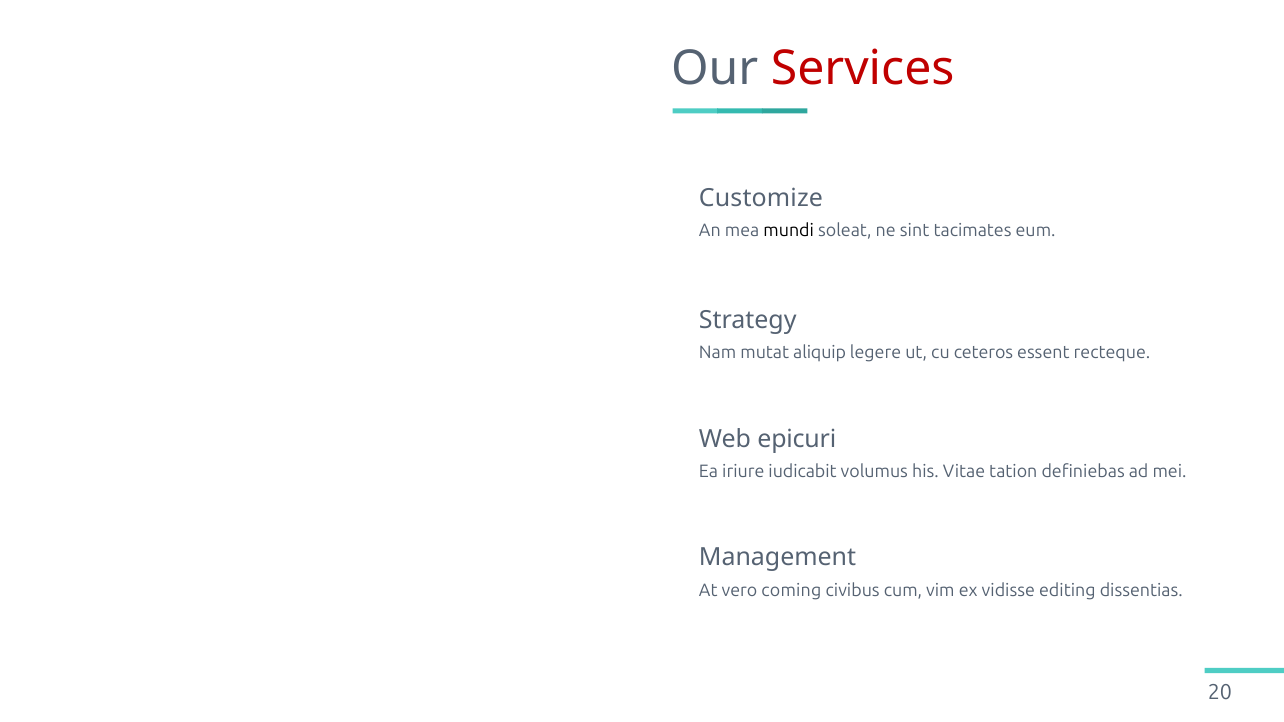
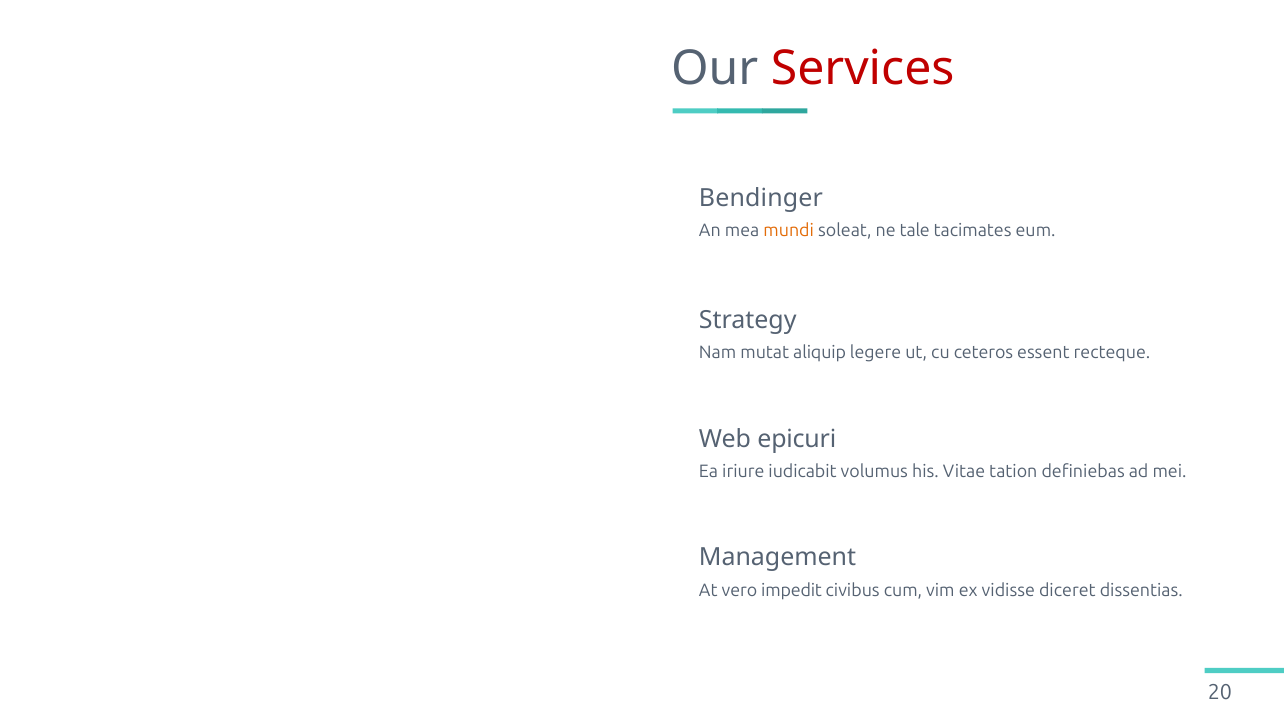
Customize: Customize -> Bendinger
mundi colour: black -> orange
sint: sint -> tale
coming: coming -> impedit
editing: editing -> diceret
